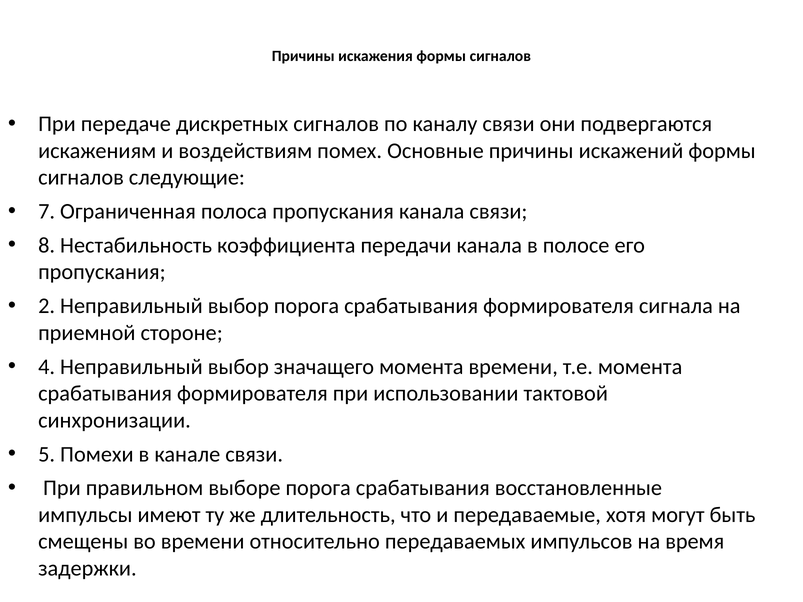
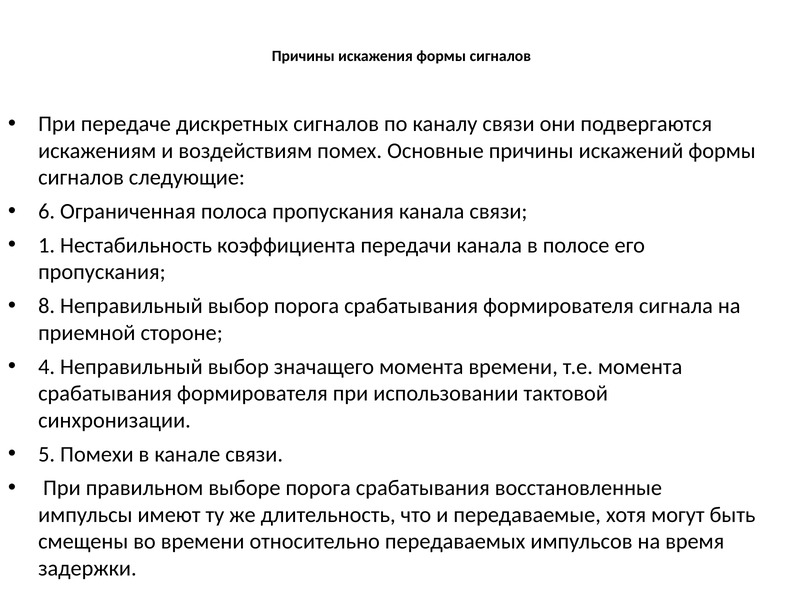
7: 7 -> 6
8: 8 -> 1
2: 2 -> 8
